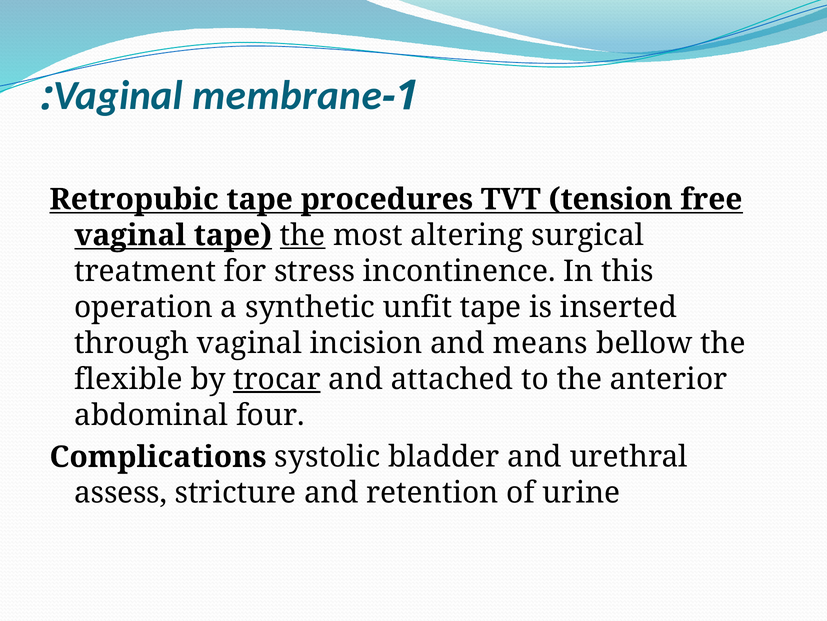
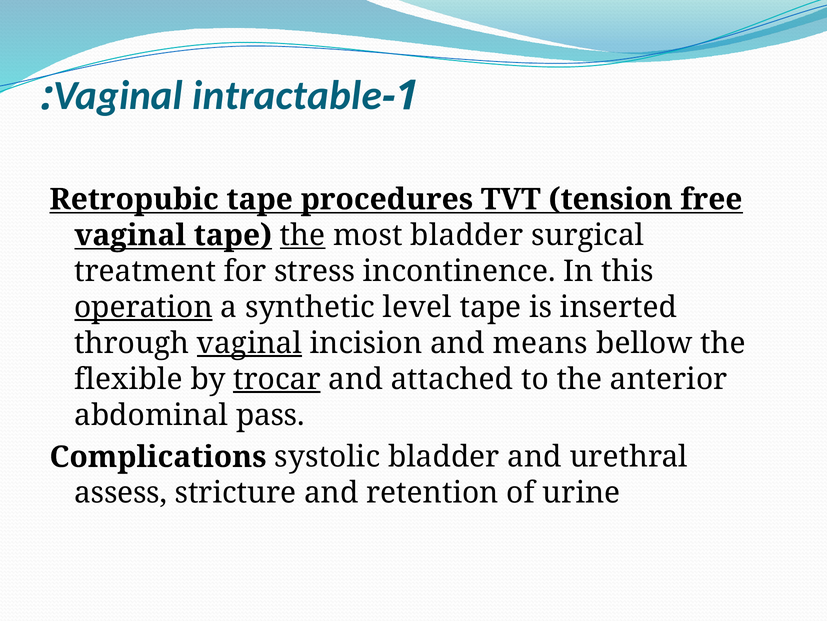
membrane: membrane -> intractable
most altering: altering -> bladder
operation underline: none -> present
unfit: unfit -> level
vaginal at (249, 343) underline: none -> present
four: four -> pass
